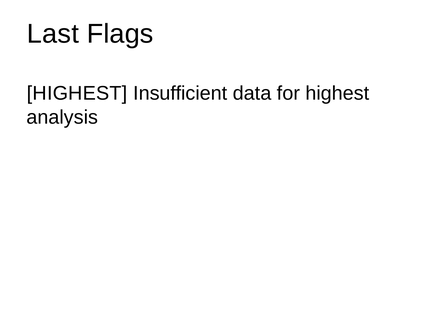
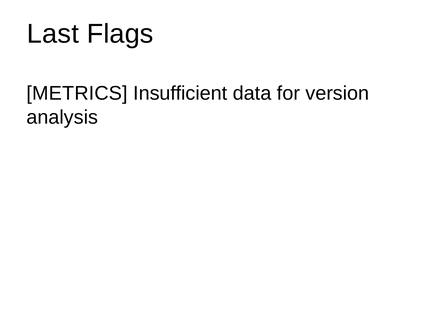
HIGHEST at (77, 93): HIGHEST -> METRICS
for highest: highest -> version
